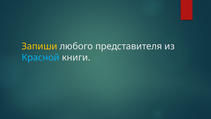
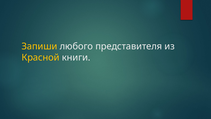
Красной colour: light blue -> yellow
